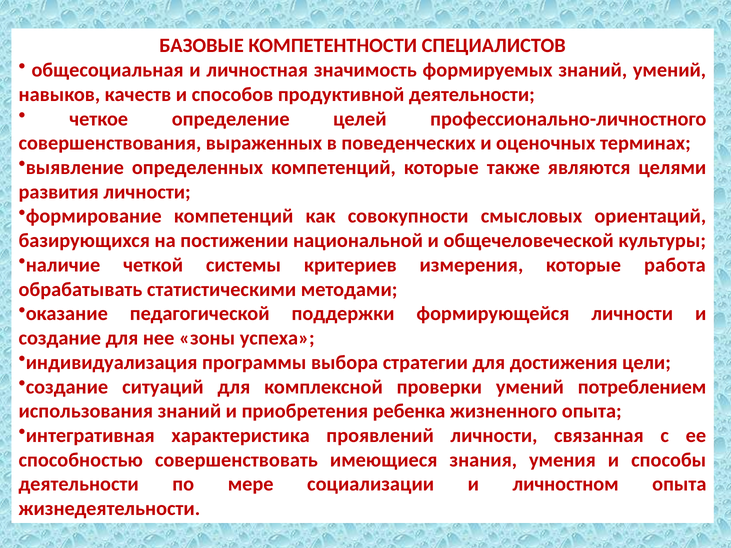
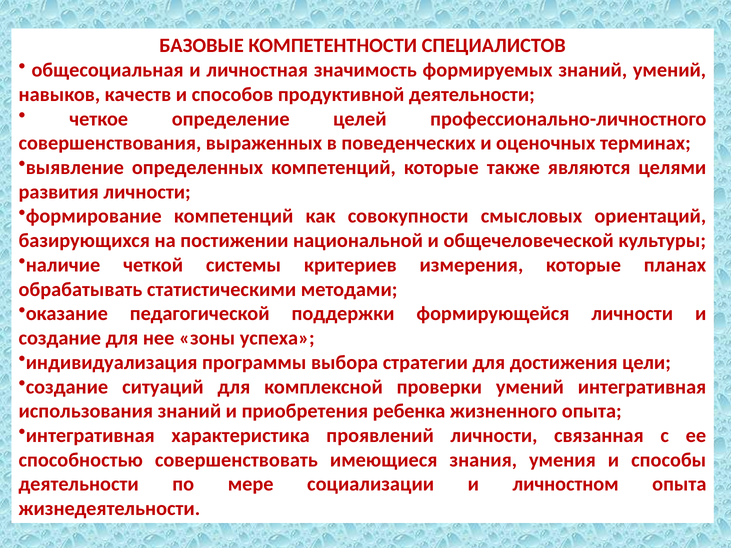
работа: работа -> планах
умений потреблением: потреблением -> интегративная
